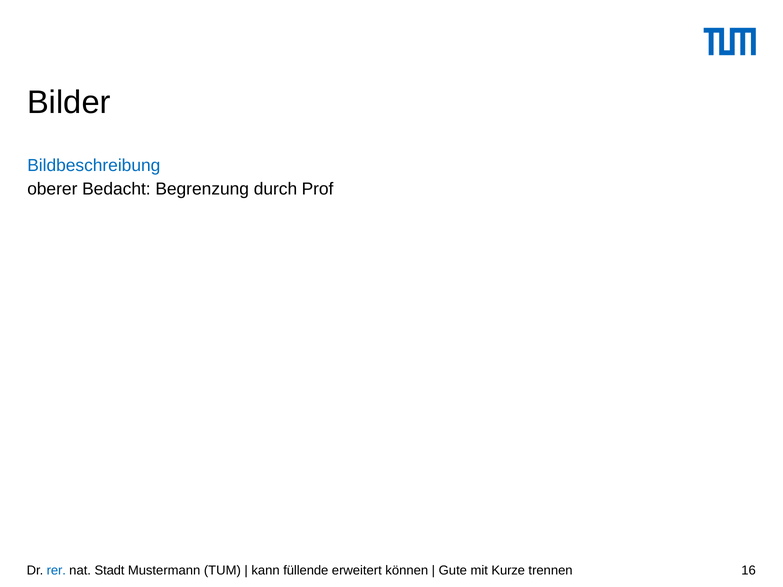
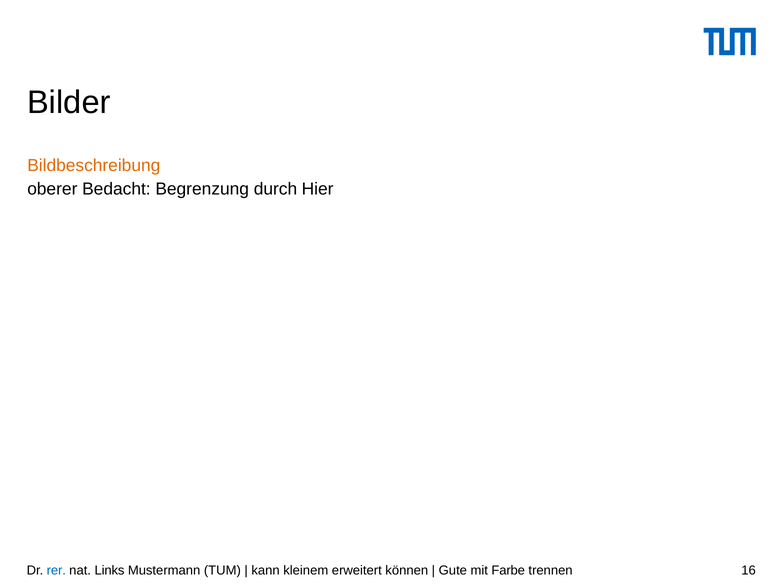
Bildbeschreibung colour: blue -> orange
Prof: Prof -> Hier
Stadt: Stadt -> Links
füllende: füllende -> kleinem
Kurze: Kurze -> Farbe
